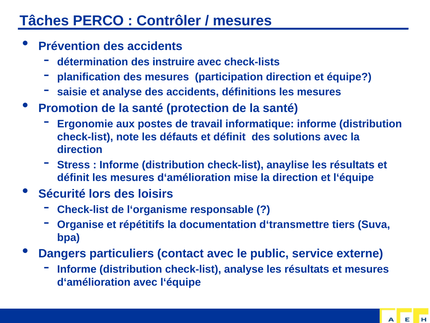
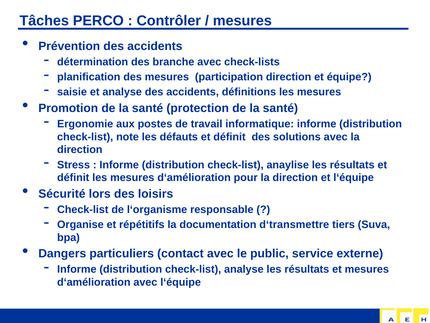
instruire: instruire -> branche
mise: mise -> pour
